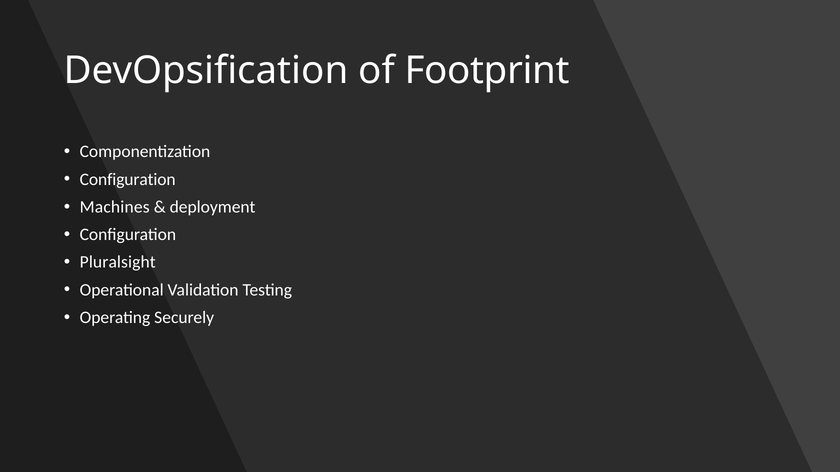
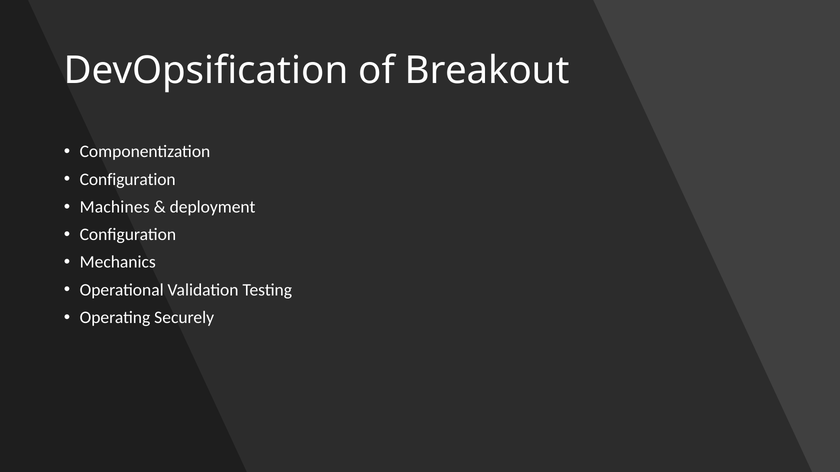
Footprint: Footprint -> Breakout
Pluralsight: Pluralsight -> Mechanics
